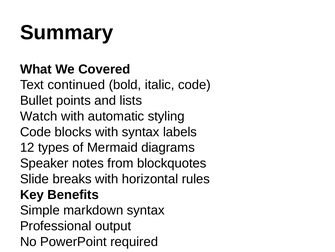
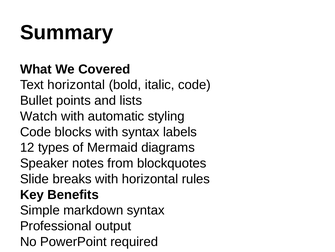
Text continued: continued -> horizontal
